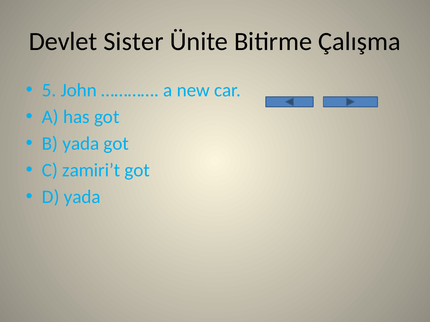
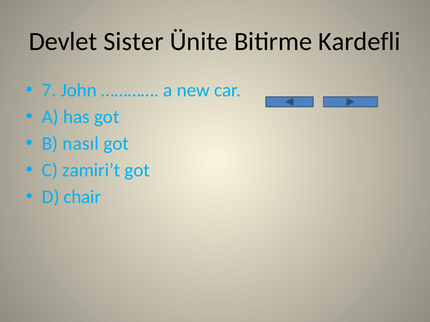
Çalışma: Çalışma -> Kardefli
5: 5 -> 7
B yada: yada -> nasıl
D yada: yada -> chair
